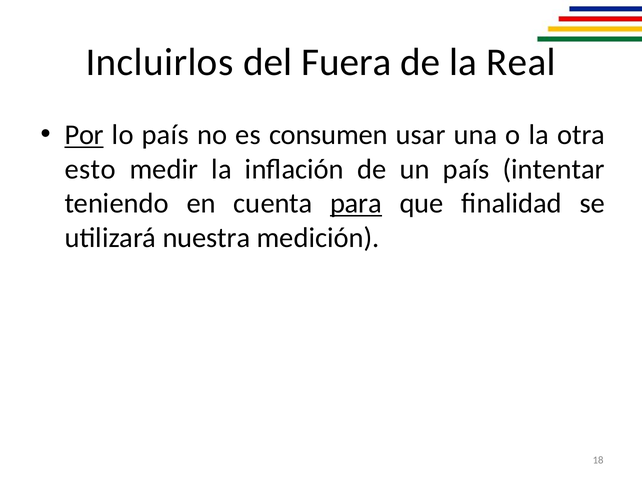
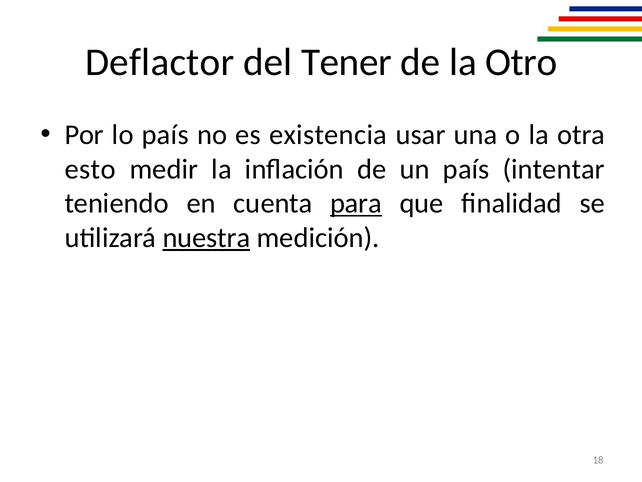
Incluirlos: Incluirlos -> Deflactor
Fuera: Fuera -> Tener
Real: Real -> Otro
Por underline: present -> none
consumen: consumen -> existencia
nuestra underline: none -> present
